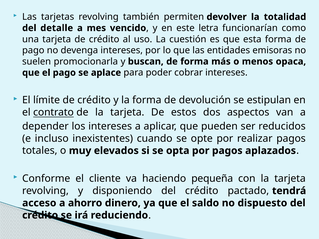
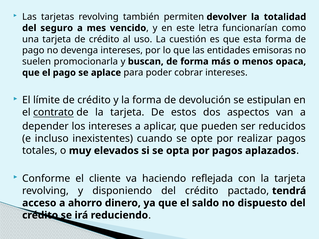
detalle: detalle -> seguro
pequeña: pequeña -> reflejada
